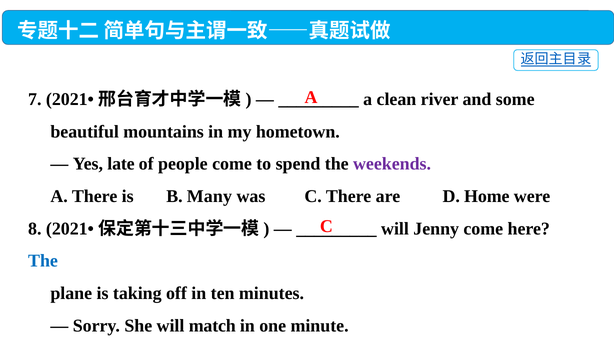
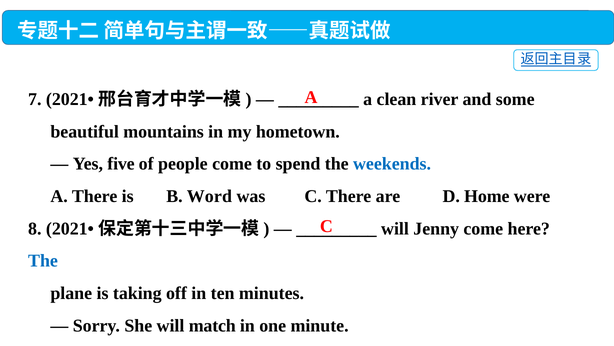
late: late -> five
weekends colour: purple -> blue
Many: Many -> Word
